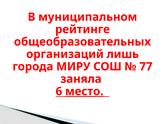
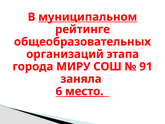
муниципальном underline: none -> present
лишь: лишь -> этапа
77: 77 -> 91
